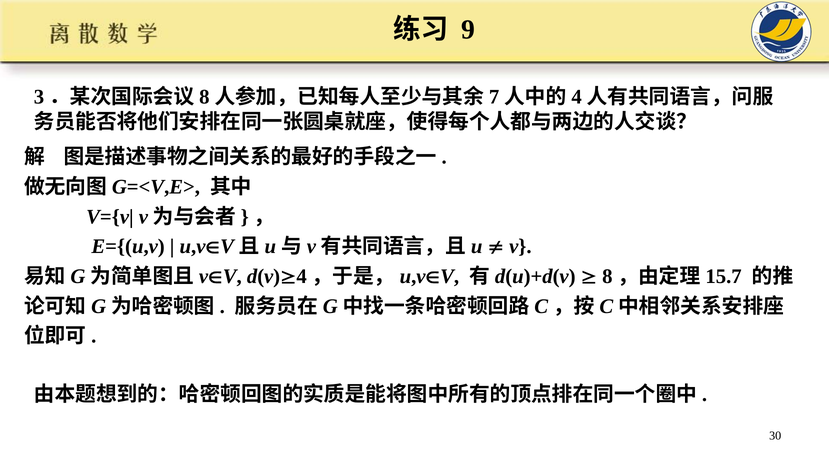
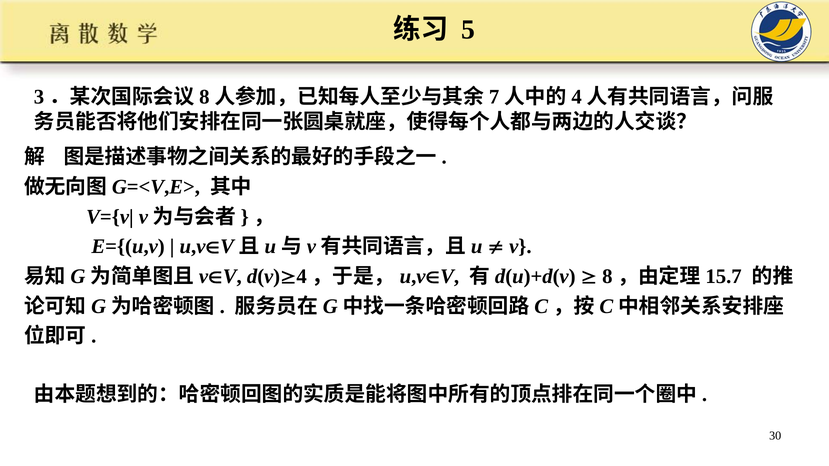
9: 9 -> 5
